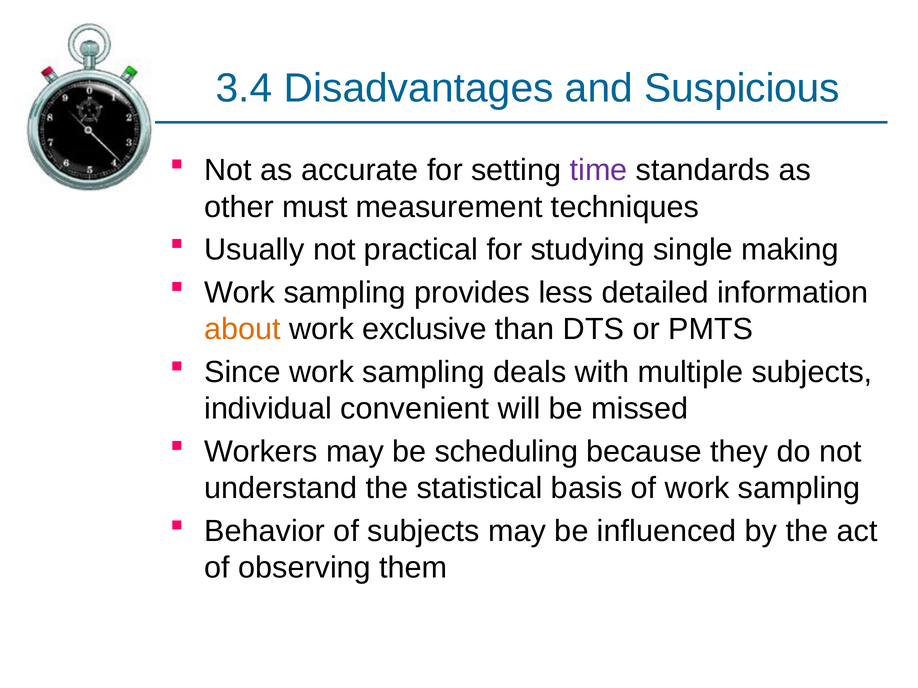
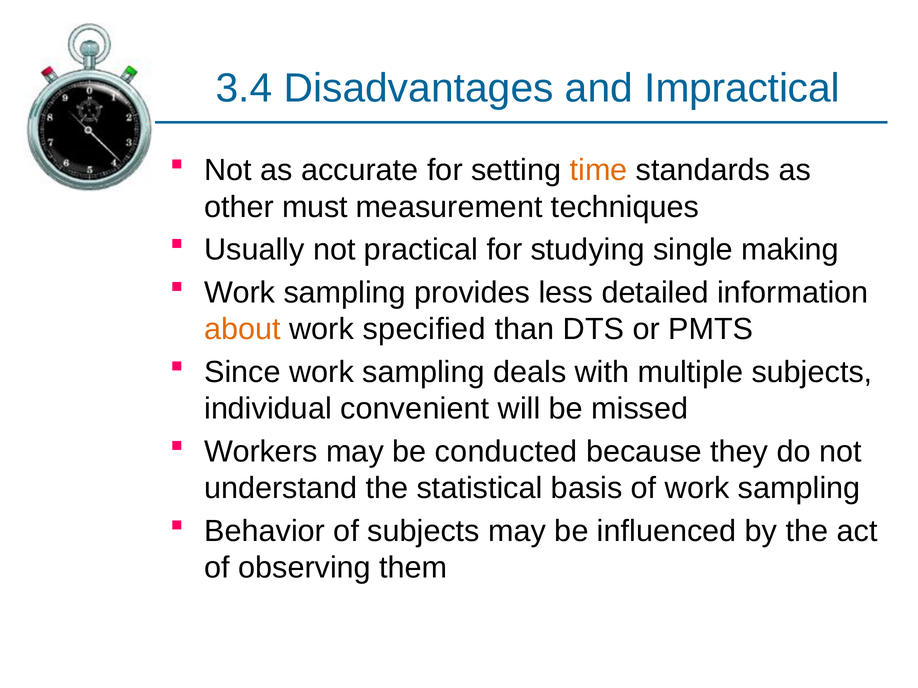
Suspicious: Suspicious -> Impractical
time colour: purple -> orange
exclusive: exclusive -> specified
scheduling: scheduling -> conducted
